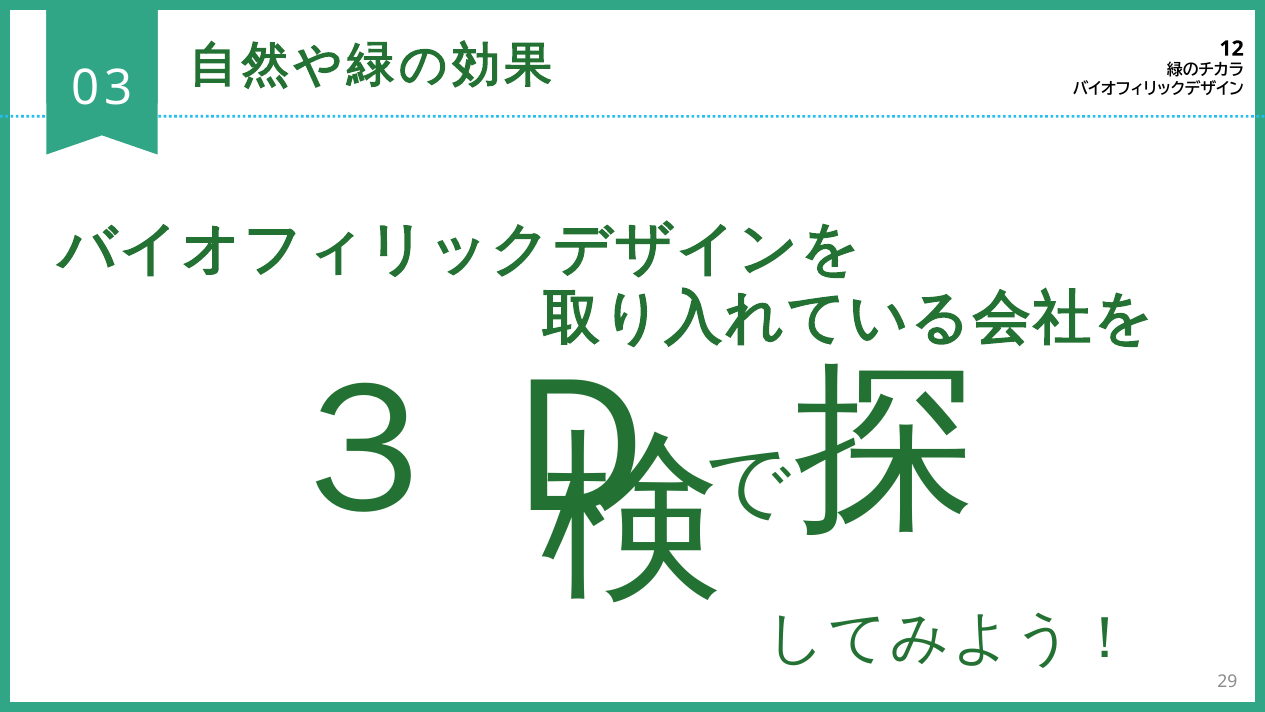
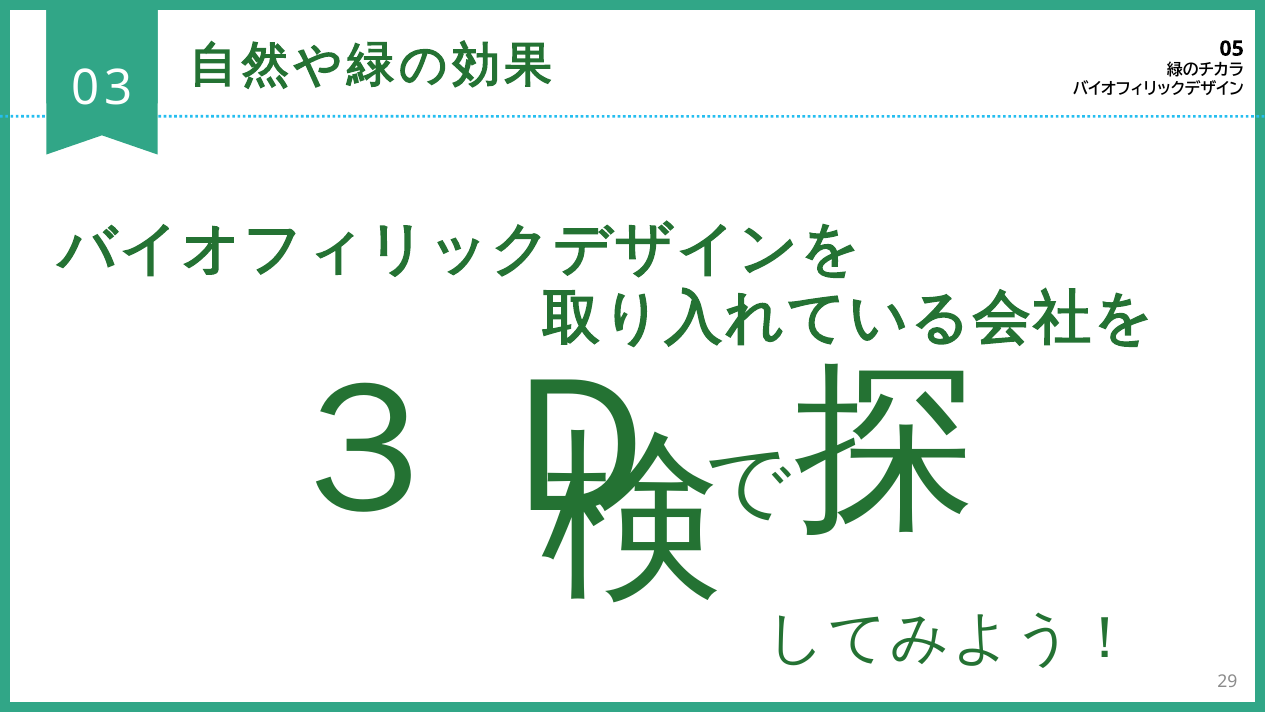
12: 12 -> 05
